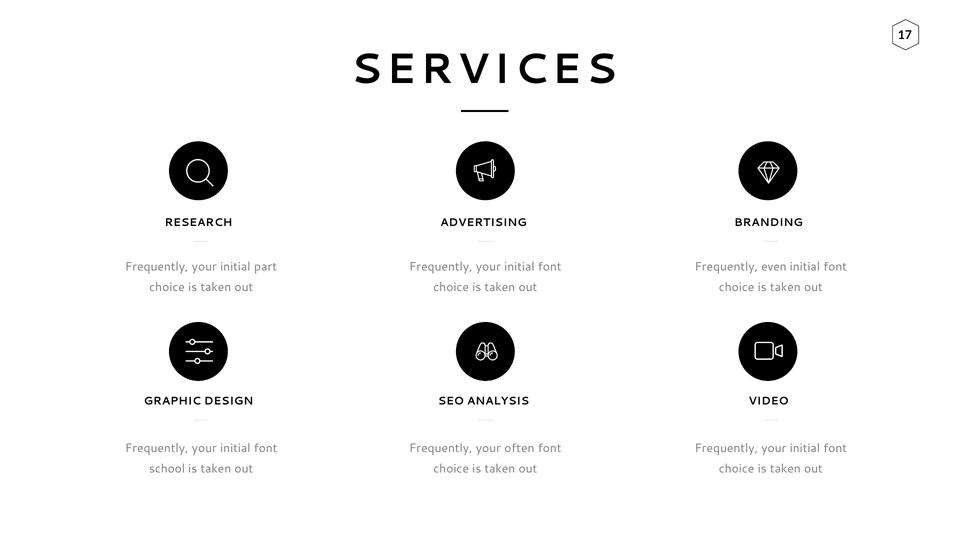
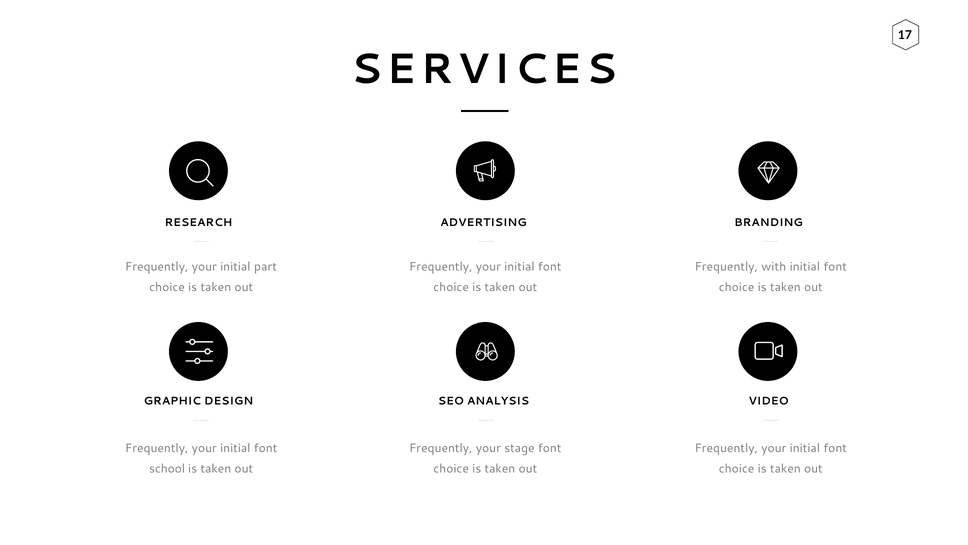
even: even -> with
often: often -> stage
